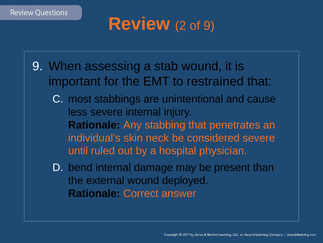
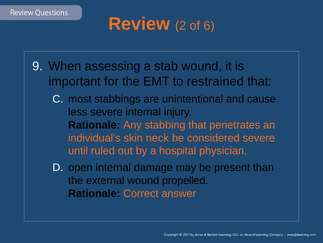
of 9: 9 -> 6
bend: bend -> open
deployed: deployed -> propelled
